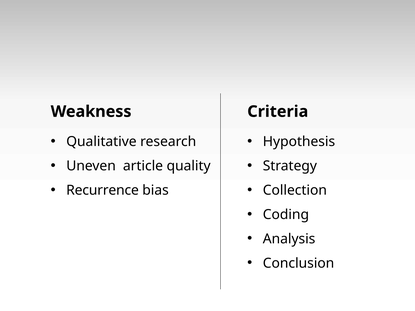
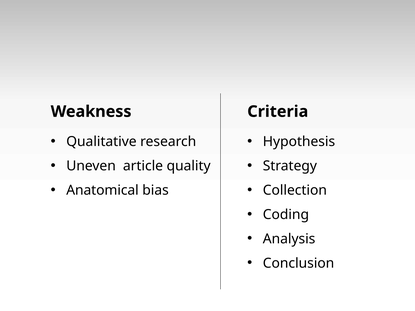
Recurrence: Recurrence -> Anatomical
